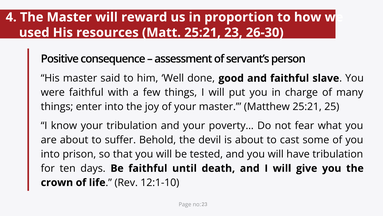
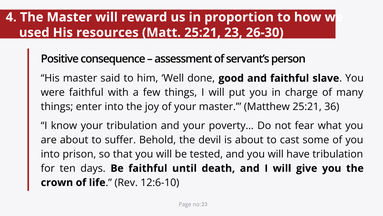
25: 25 -> 36
12:1-10: 12:1-10 -> 12:6-10
